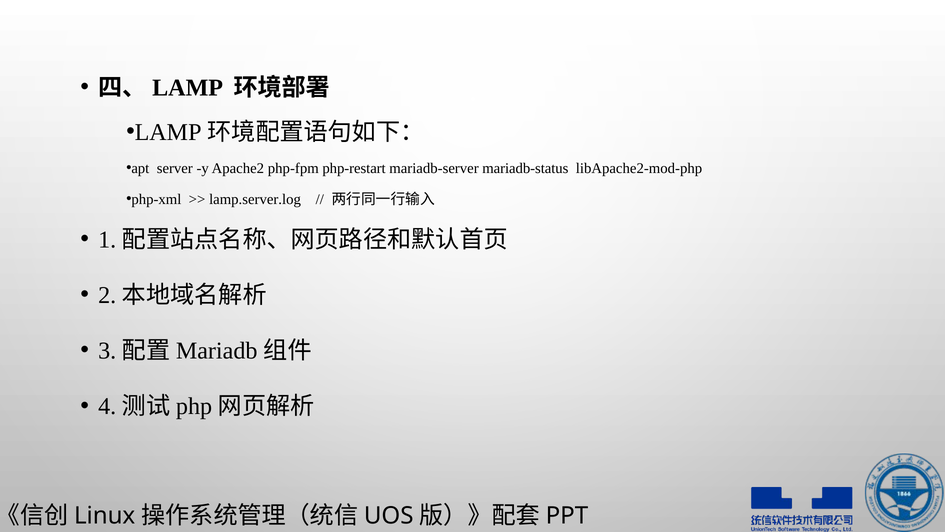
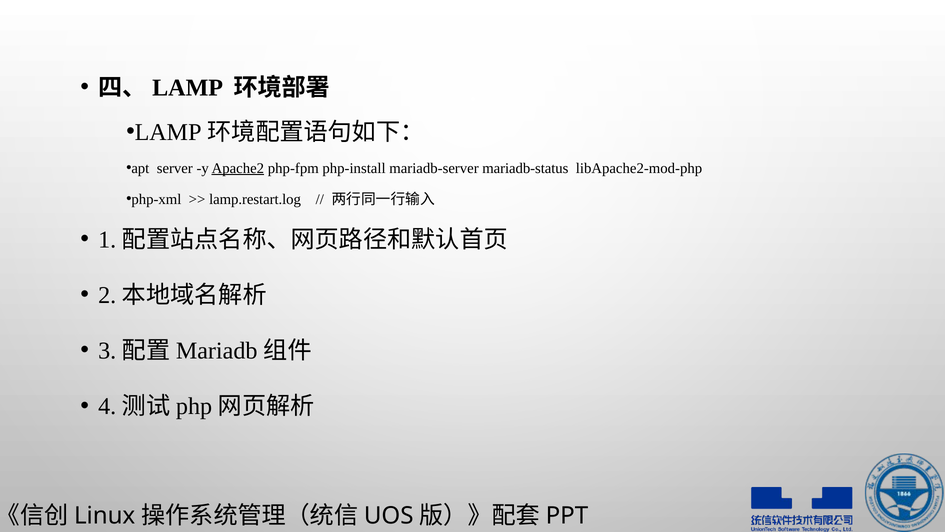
Apache2 underline: none -> present
php-restart: php-restart -> php-install
lamp.server.log: lamp.server.log -> lamp.restart.log
